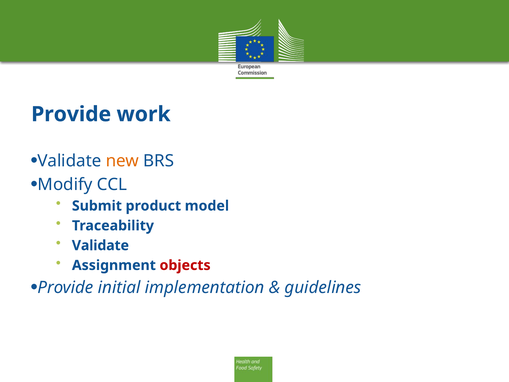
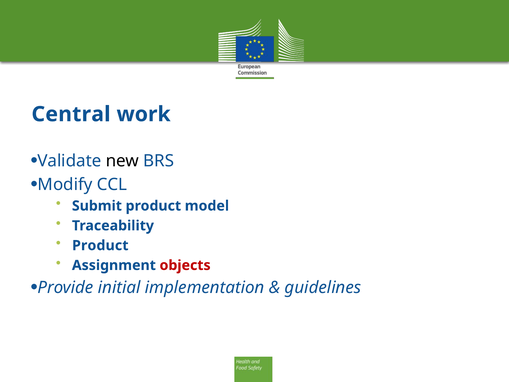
Provide at (71, 114): Provide -> Central
new colour: orange -> black
Validate at (100, 245): Validate -> Product
